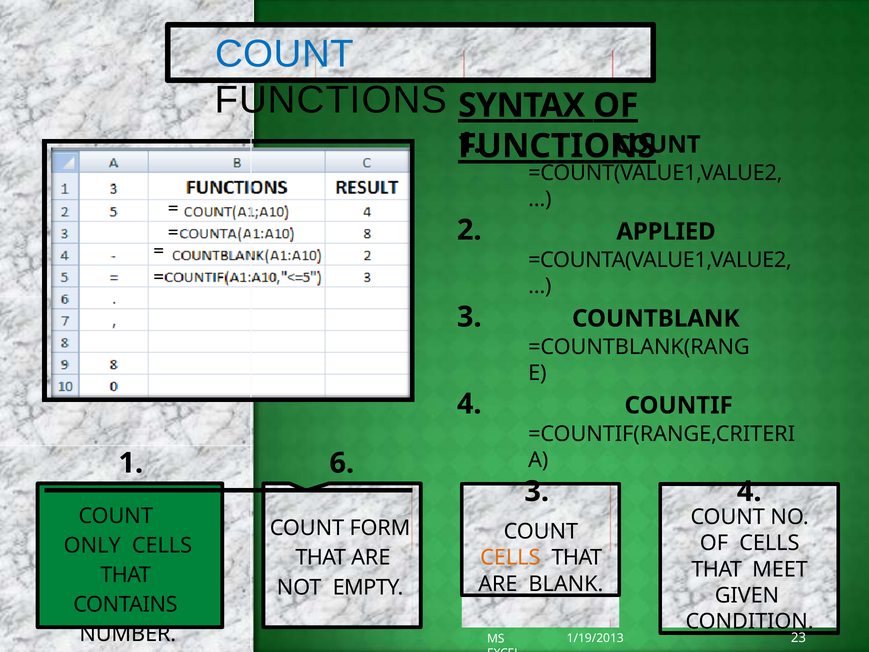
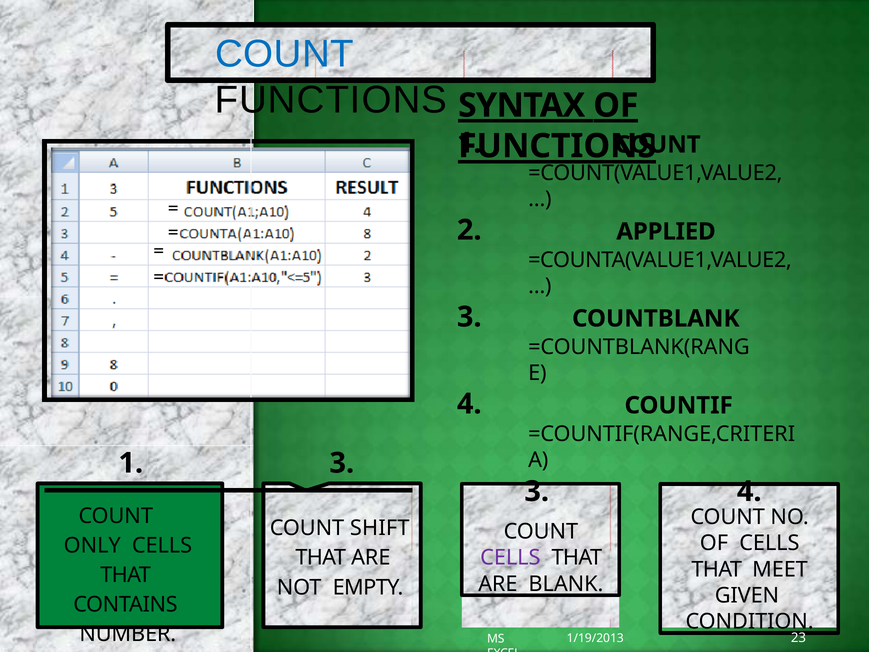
1 6: 6 -> 3
FORM: FORM -> SHIFT
CELLS at (510, 558) colour: orange -> purple
